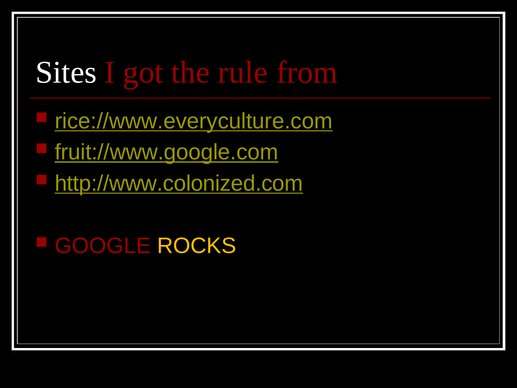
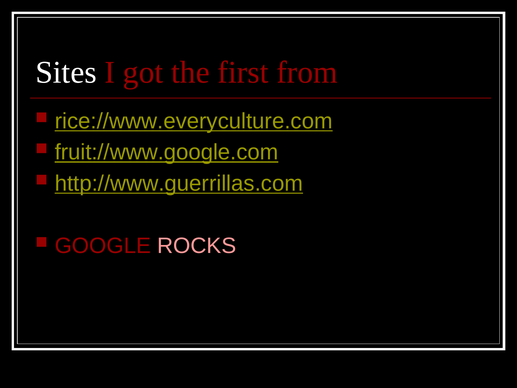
rule: rule -> first
http://www.colonized.com: http://www.colonized.com -> http://www.guerrillas.com
ROCKS colour: yellow -> pink
